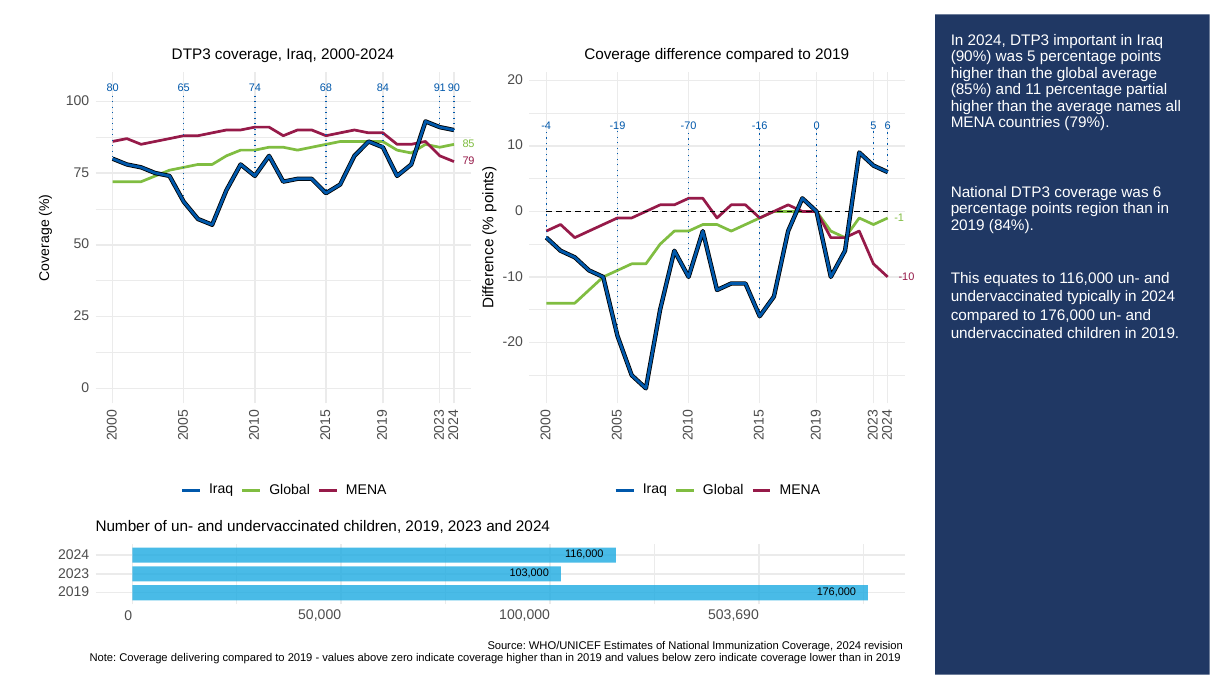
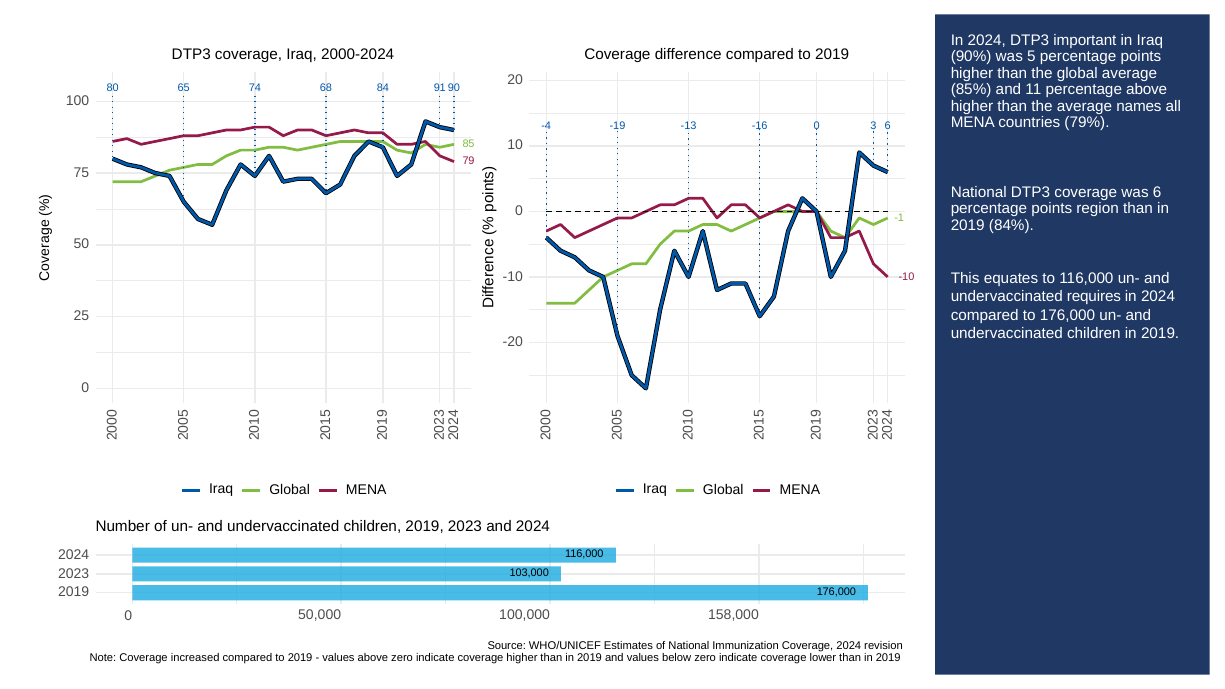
percentage partial: partial -> above
-70: -70 -> -13
-16 0 5: 5 -> 3
typically: typically -> requires
503,690: 503,690 -> 158,000
delivering: delivering -> increased
